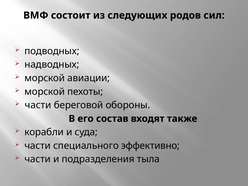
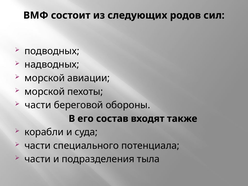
эффективно: эффективно -> потенциала
